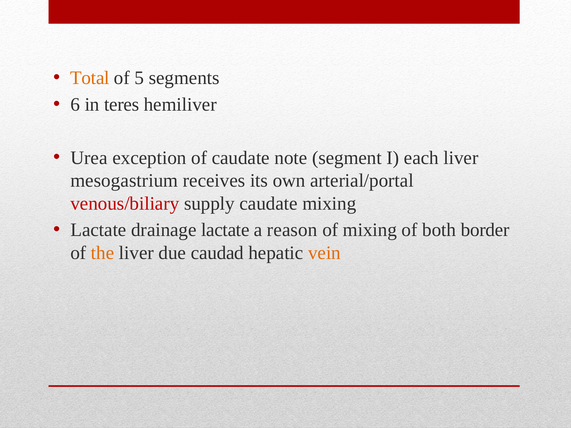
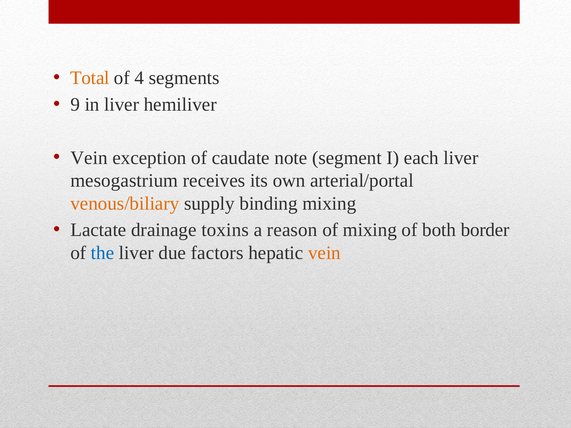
5: 5 -> 4
6: 6 -> 9
in teres: teres -> liver
Urea at (89, 158): Urea -> Vein
venous/biliary colour: red -> orange
supply caudate: caudate -> binding
drainage lactate: lactate -> toxins
the colour: orange -> blue
caudad: caudad -> factors
